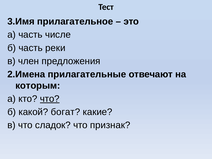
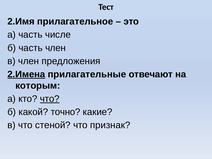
3.Имя: 3.Имя -> 2.Имя
часть реки: реки -> член
2.Имена underline: none -> present
богат: богат -> точно
сладок: сладок -> стеной
